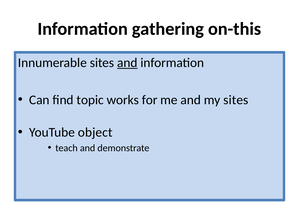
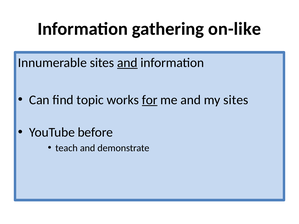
on-this: on-this -> on-like
for underline: none -> present
object: object -> before
